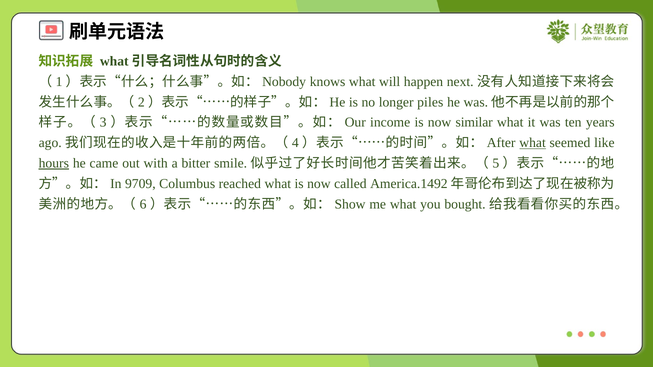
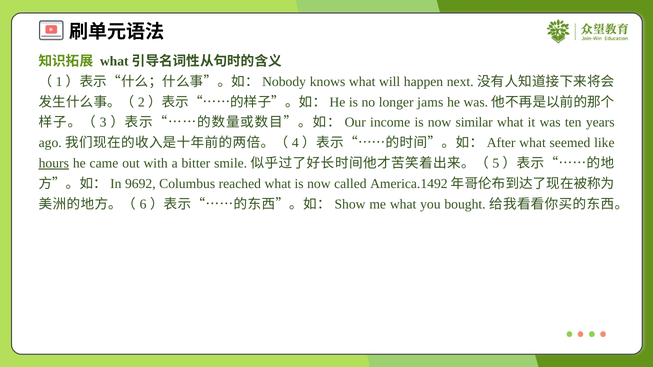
piles: piles -> jams
what at (533, 143) underline: present -> none
9709: 9709 -> 9692
